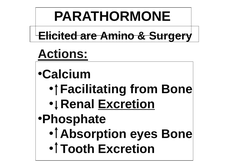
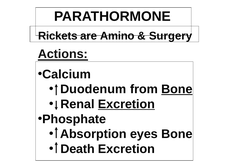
Elicited: Elicited -> Rickets
Facilitating: Facilitating -> Duodenum
Bone at (177, 90) underline: none -> present
Tooth: Tooth -> Death
